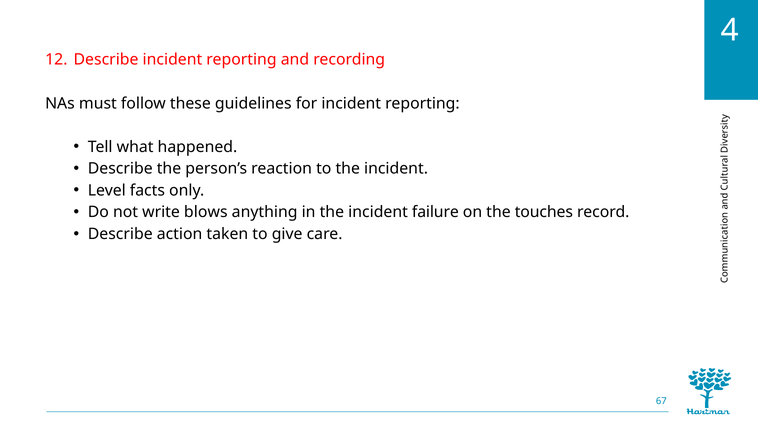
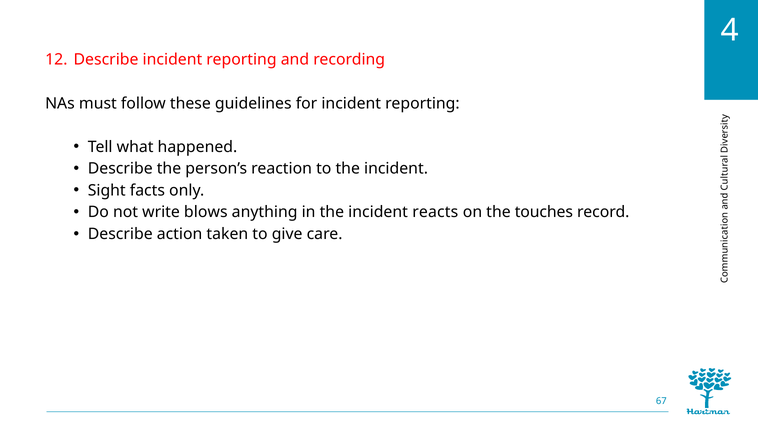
Level: Level -> Sight
failure: failure -> reacts
